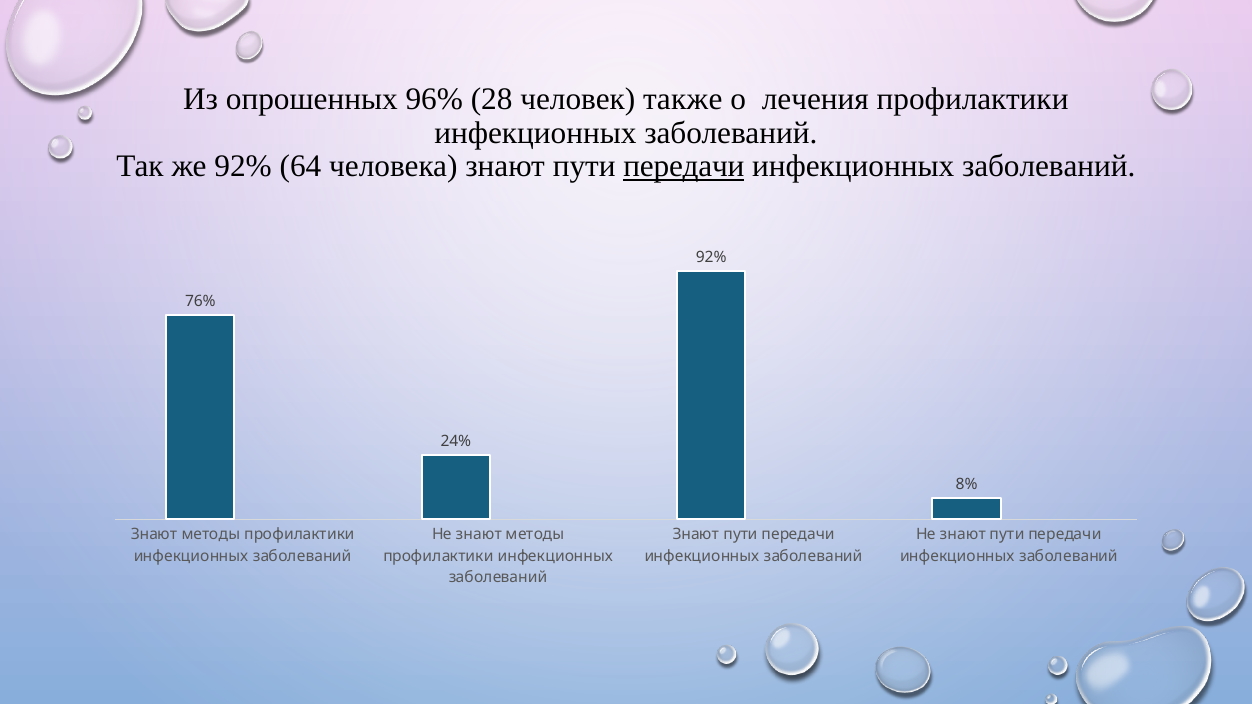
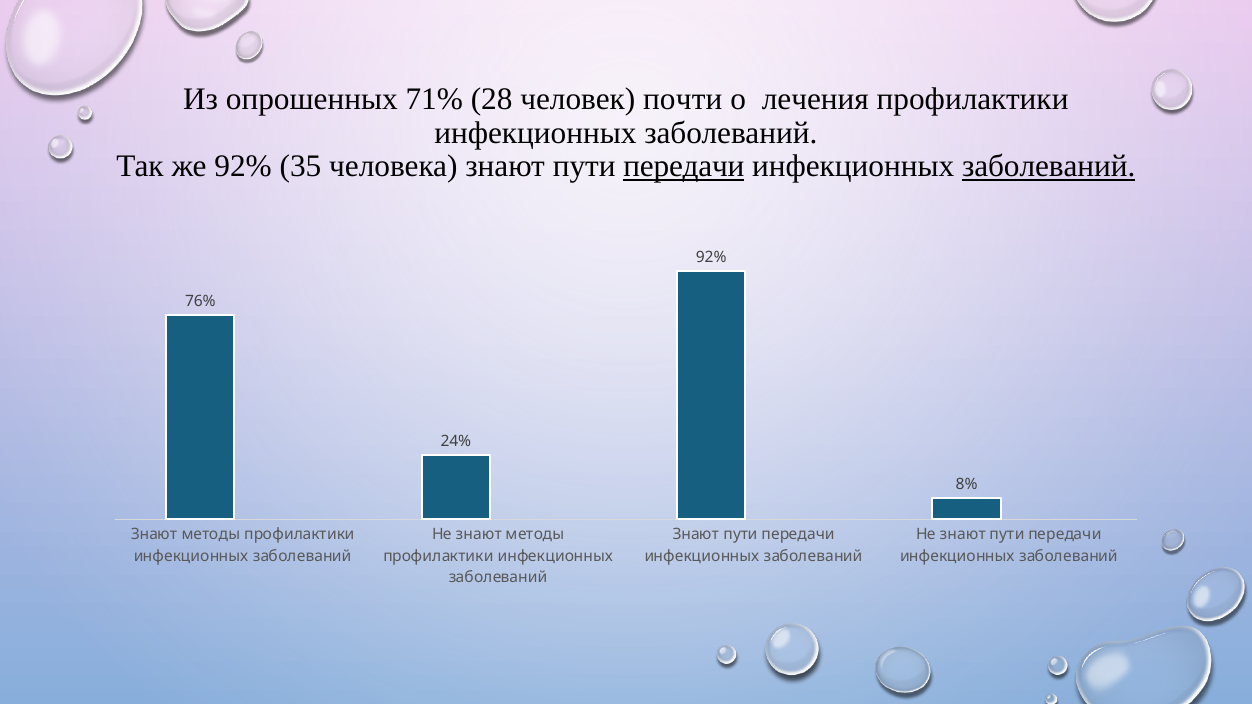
96%: 96% -> 71%
также: также -> почти
64: 64 -> 35
заболеваний at (1049, 167) underline: none -> present
